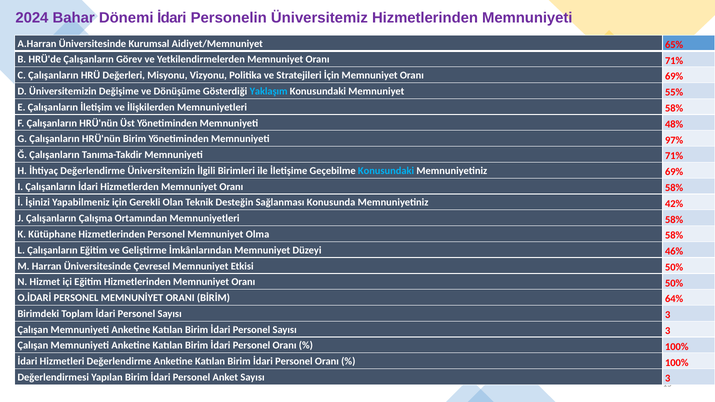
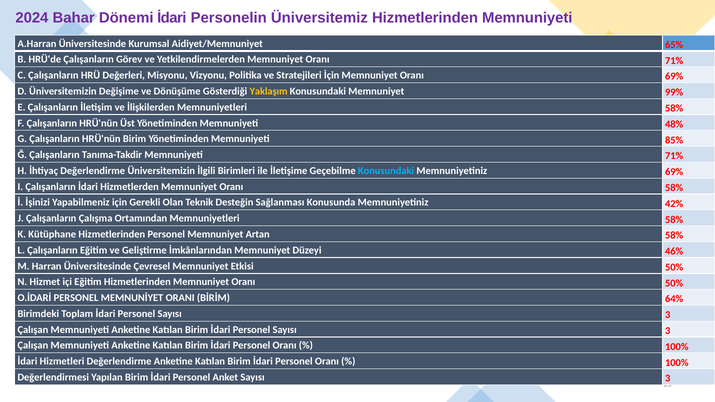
Yaklaşım colour: light blue -> yellow
55%: 55% -> 99%
97%: 97% -> 85%
Olma: Olma -> Artan
